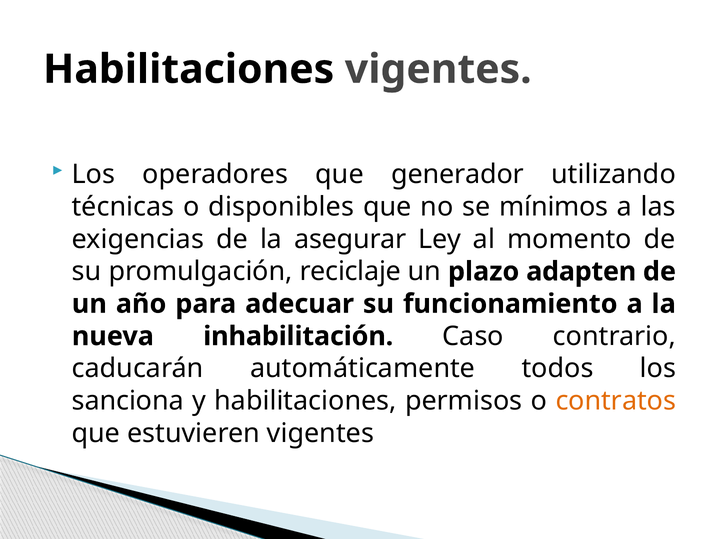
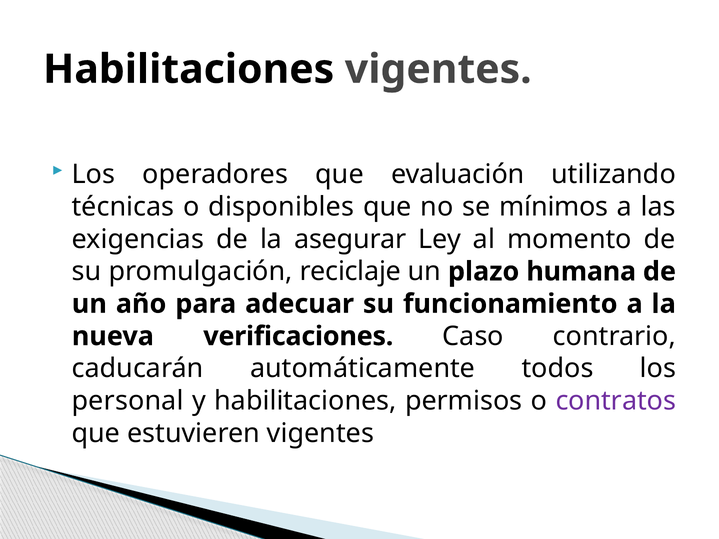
generador: generador -> evaluación
adapten: adapten -> humana
inhabilitación: inhabilitación -> verificaciones
sanciona: sanciona -> personal
contratos colour: orange -> purple
